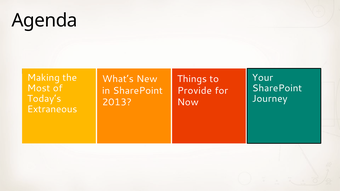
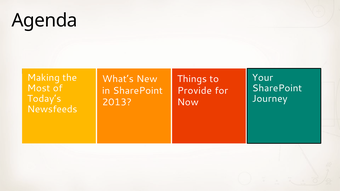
Extraneous: Extraneous -> Newsfeeds
